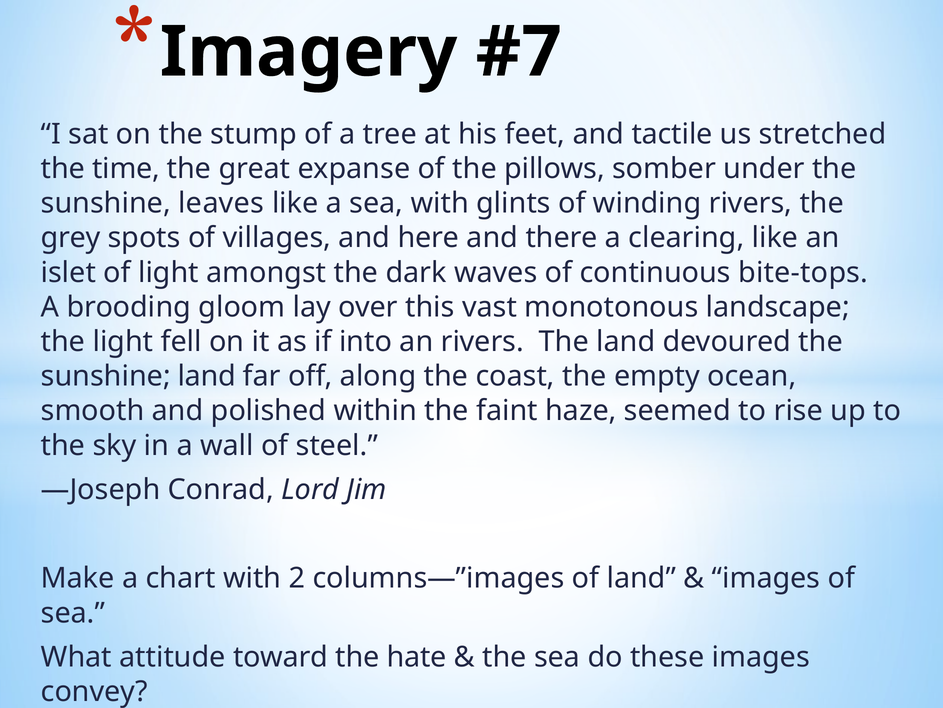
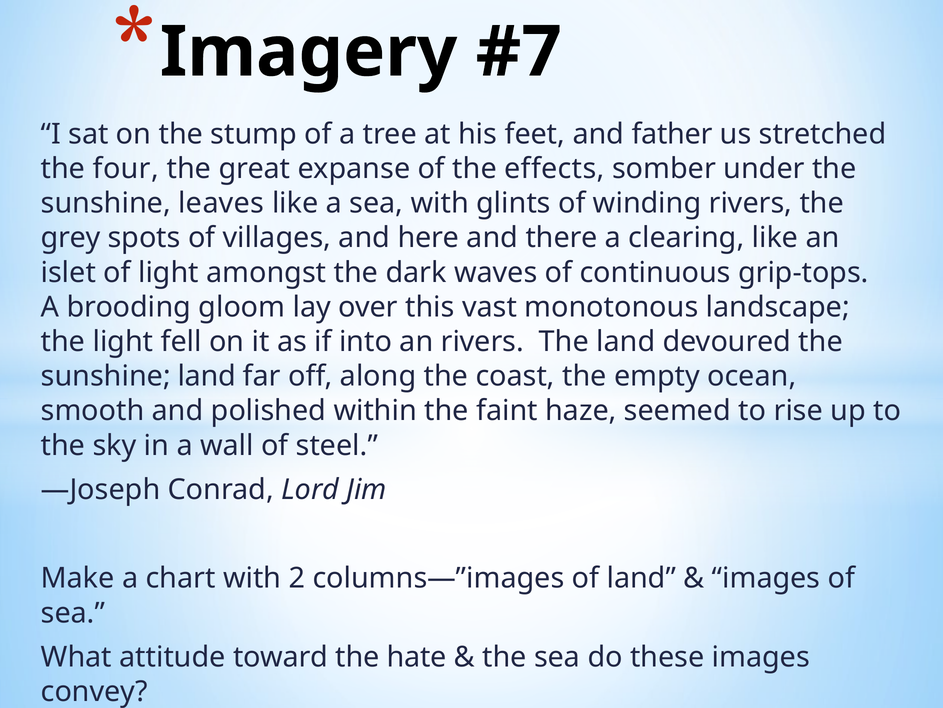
tactile: tactile -> father
time: time -> four
pillows: pillows -> effects
bite-tops: bite-tops -> grip-tops
